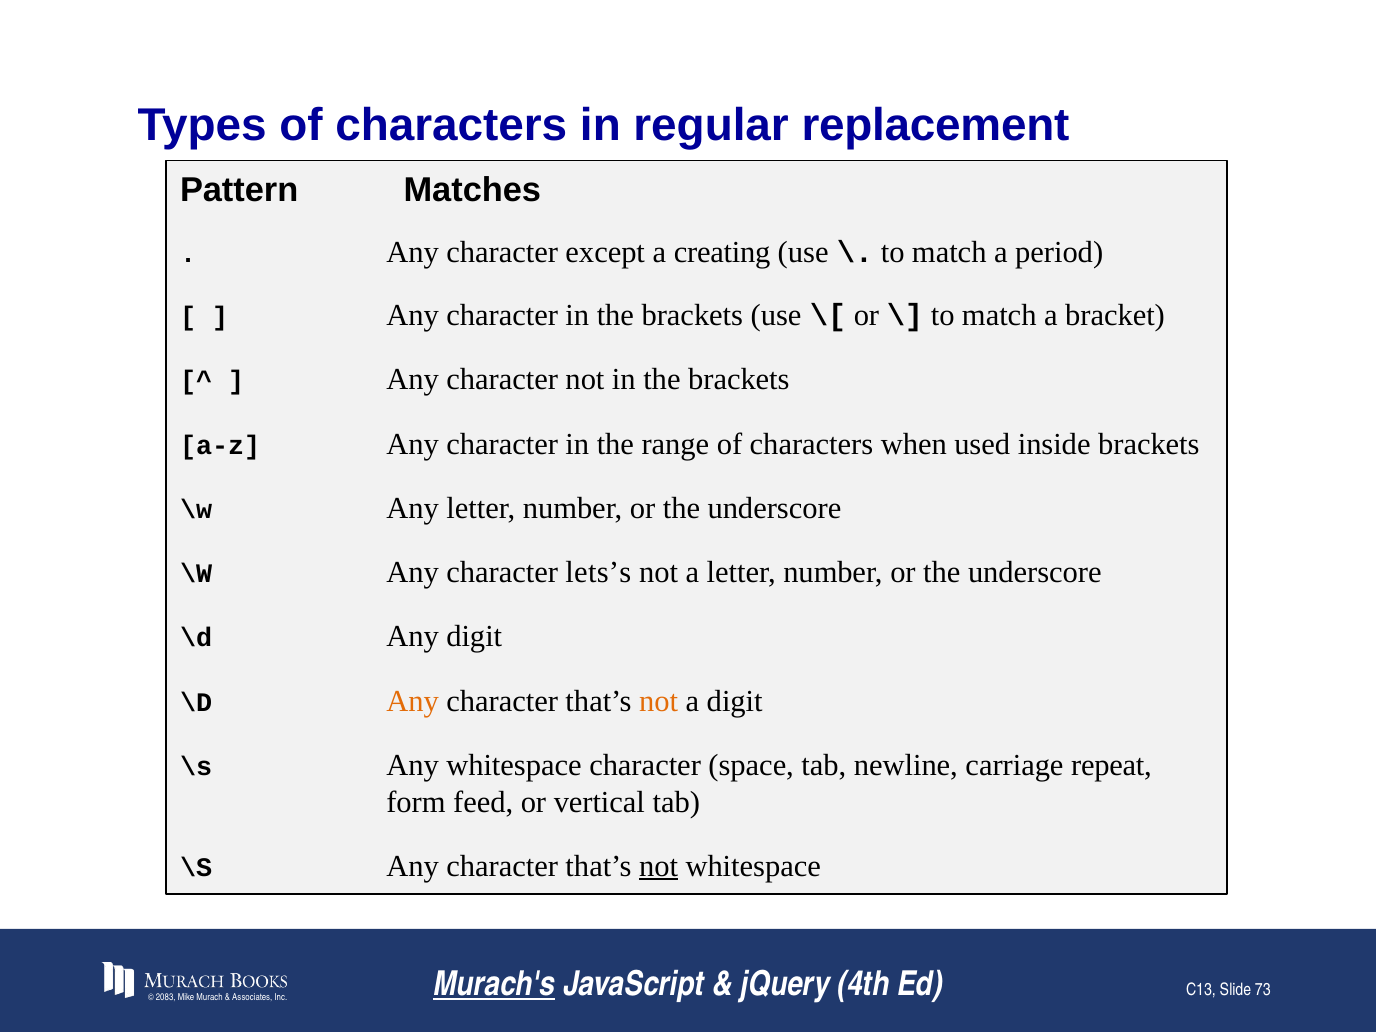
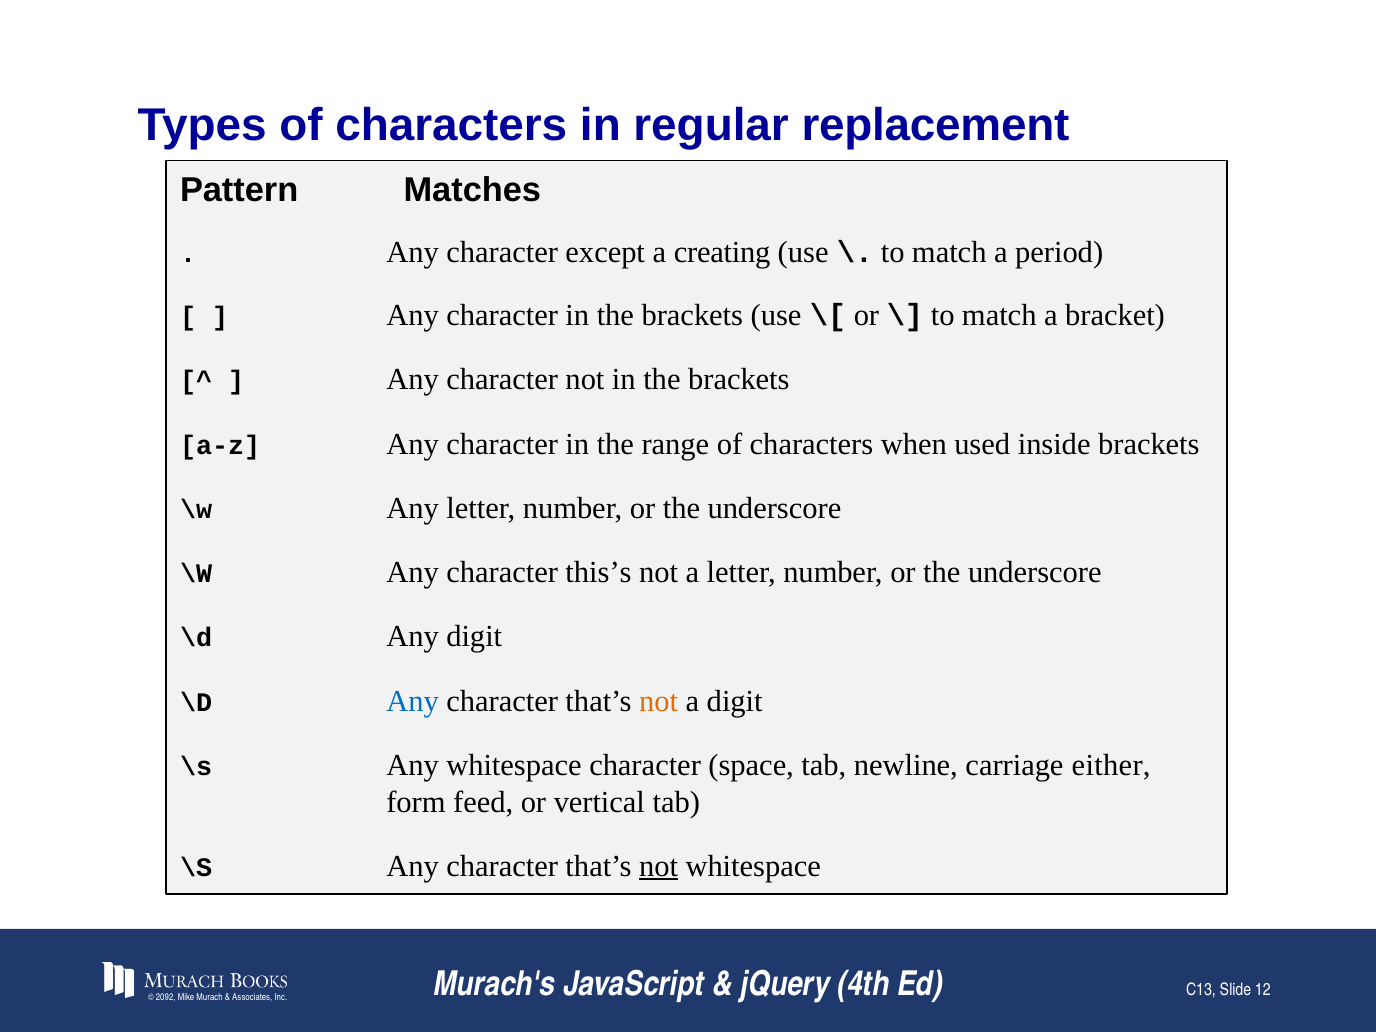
lets’s: lets’s -> this’s
Any at (413, 701) colour: orange -> blue
repeat: repeat -> either
Murach's underline: present -> none
2083: 2083 -> 2092
73: 73 -> 12
